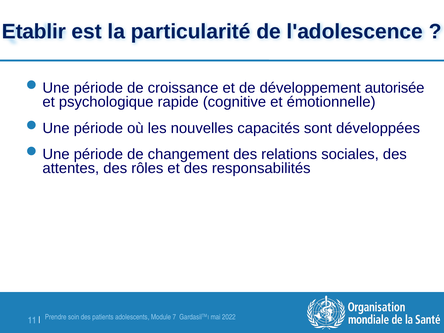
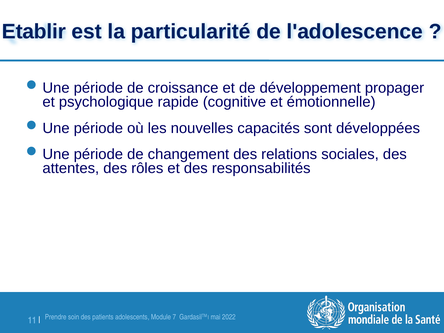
autorisée: autorisée -> propager
